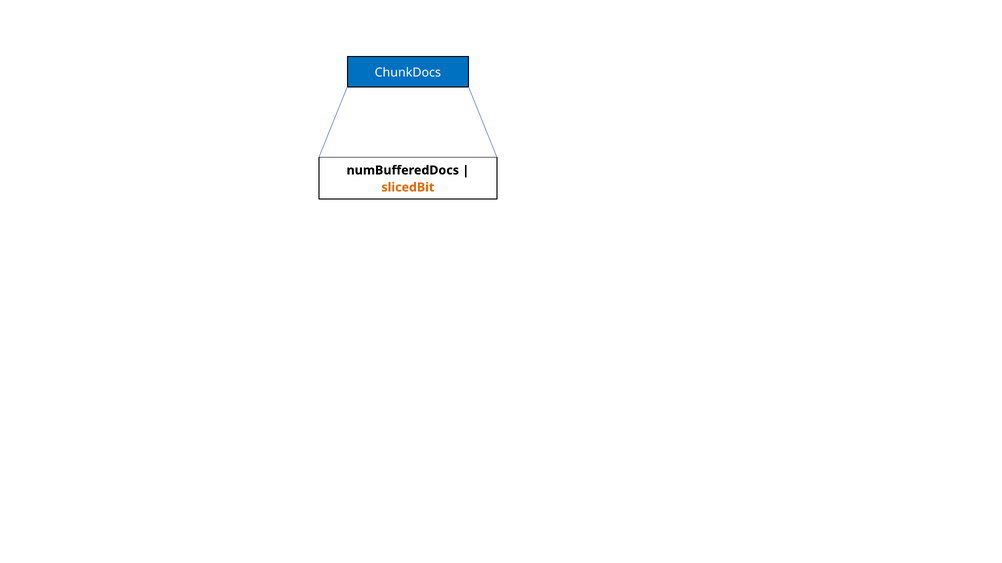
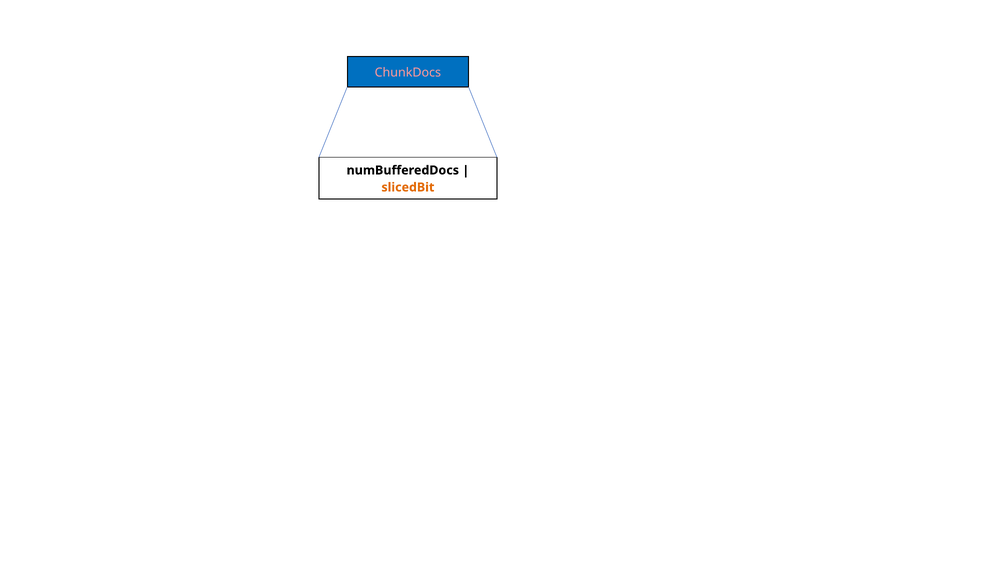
ChunkDocs colour: white -> pink
